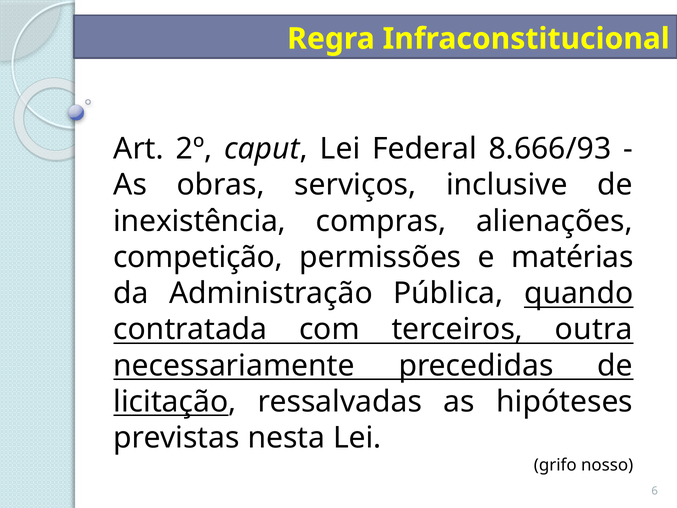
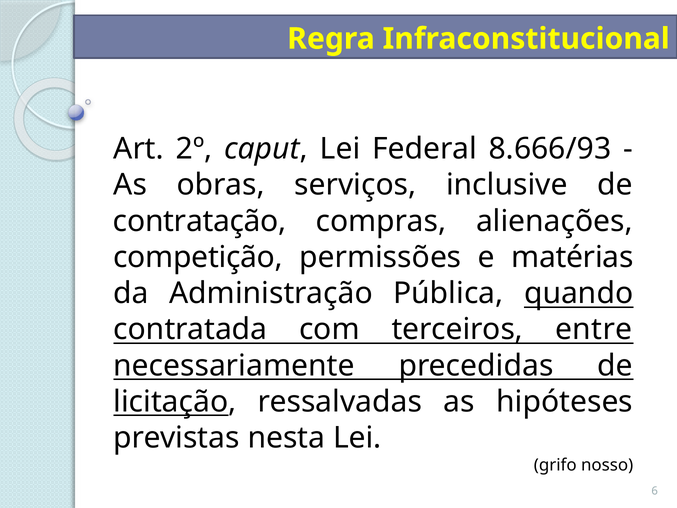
inexistência: inexistência -> contratação
outra: outra -> entre
